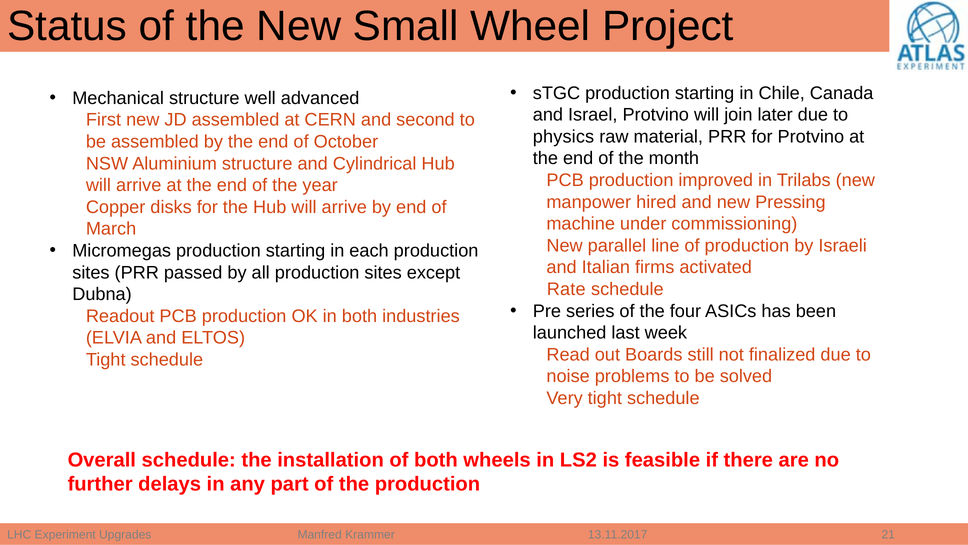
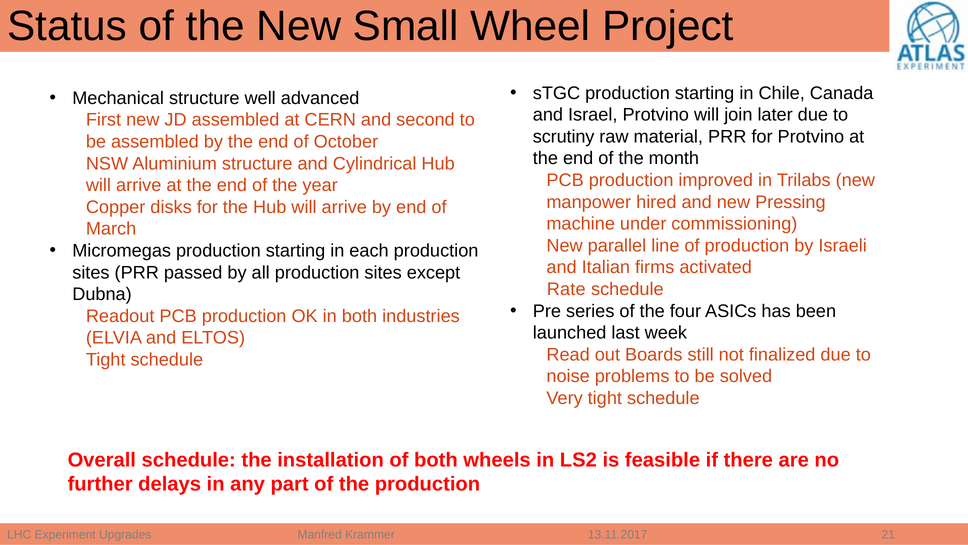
physics: physics -> scrutiny
